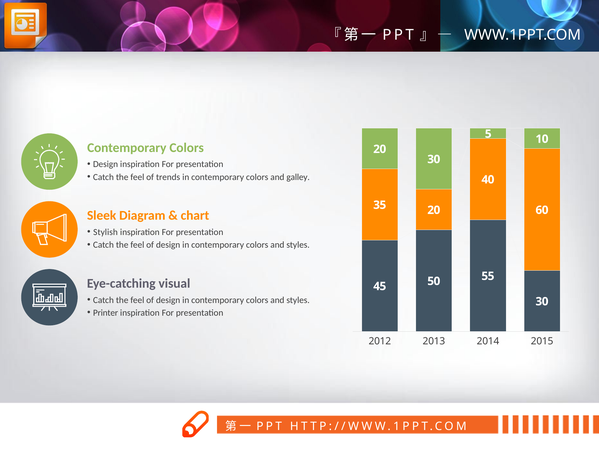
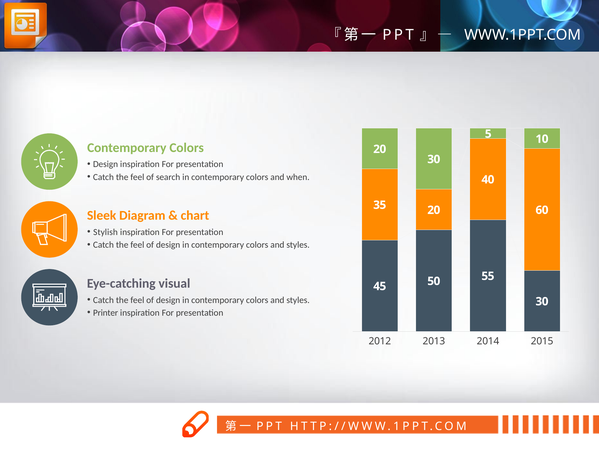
trends: trends -> search
galley: galley -> when
